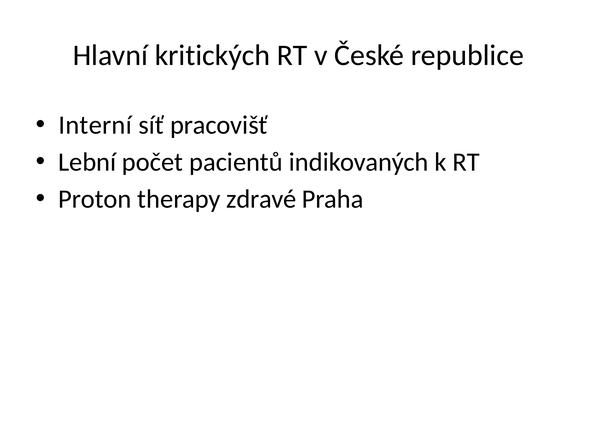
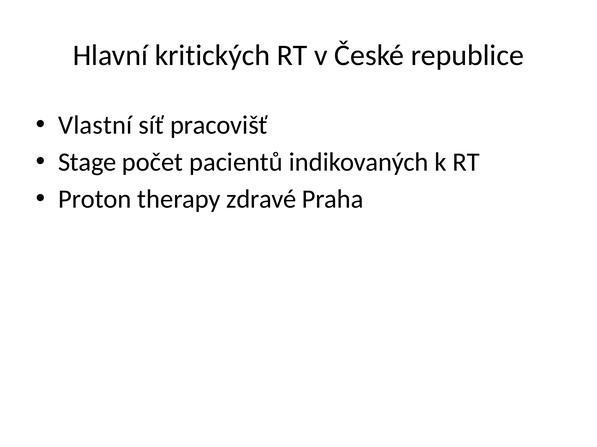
Interní: Interní -> Vlastní
Lební: Lební -> Stage
